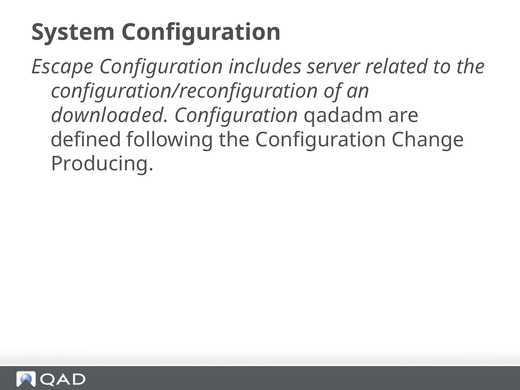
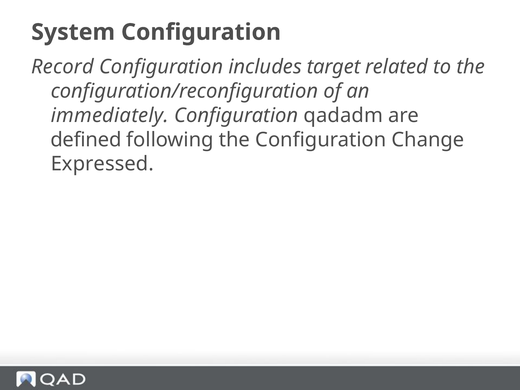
Escape: Escape -> Record
server: server -> target
downloaded: downloaded -> immediately
Producing: Producing -> Expressed
